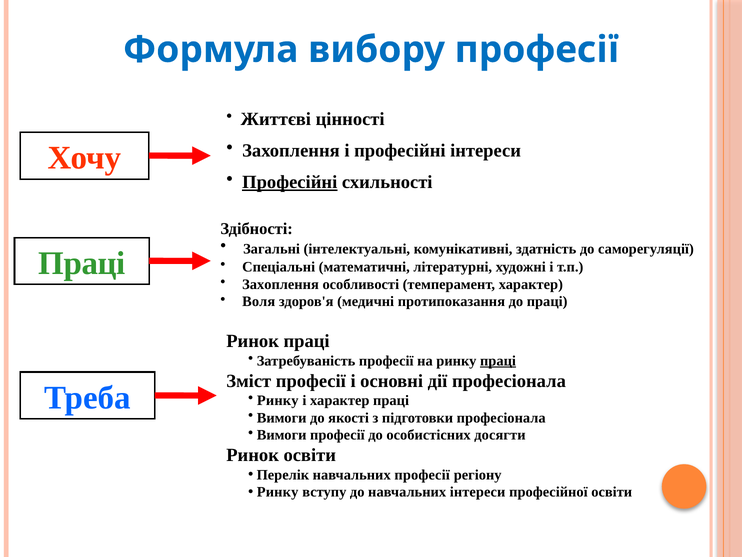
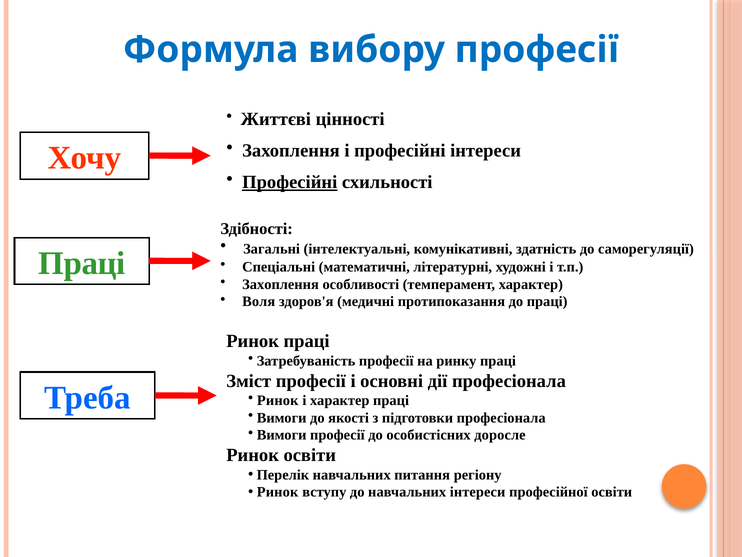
праці at (498, 361) underline: present -> none
Ринку at (278, 400): Ринку -> Ринок
досягти: досягти -> доросле
навчальних професії: професії -> питання
Ринку at (278, 492): Ринку -> Ринок
